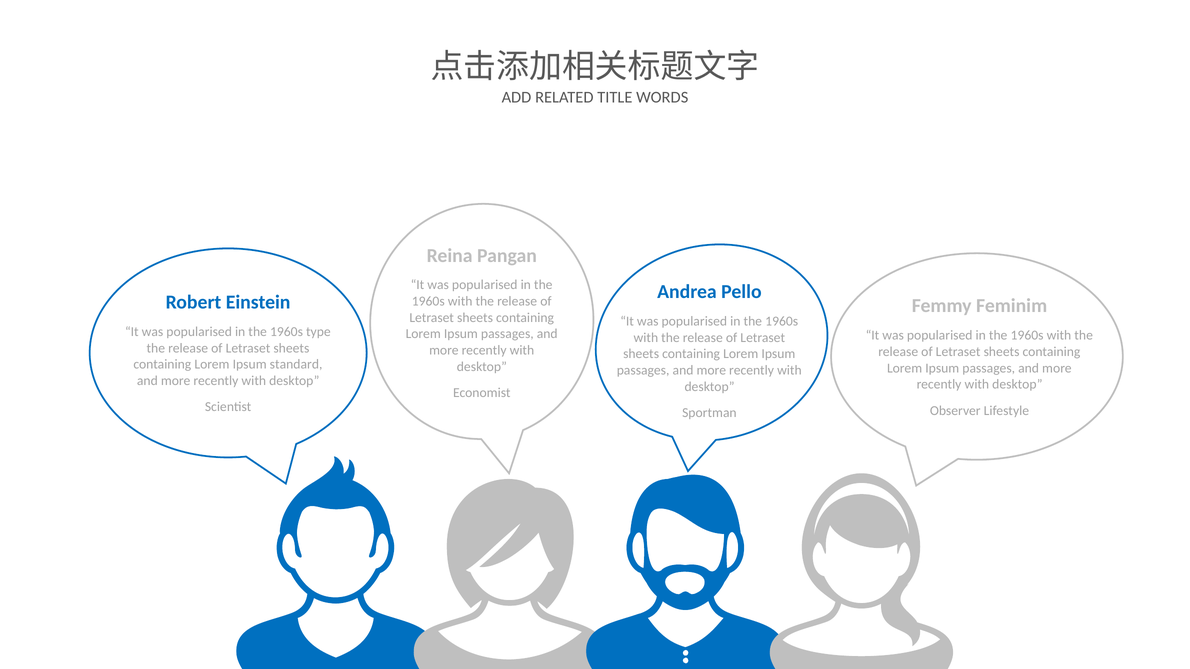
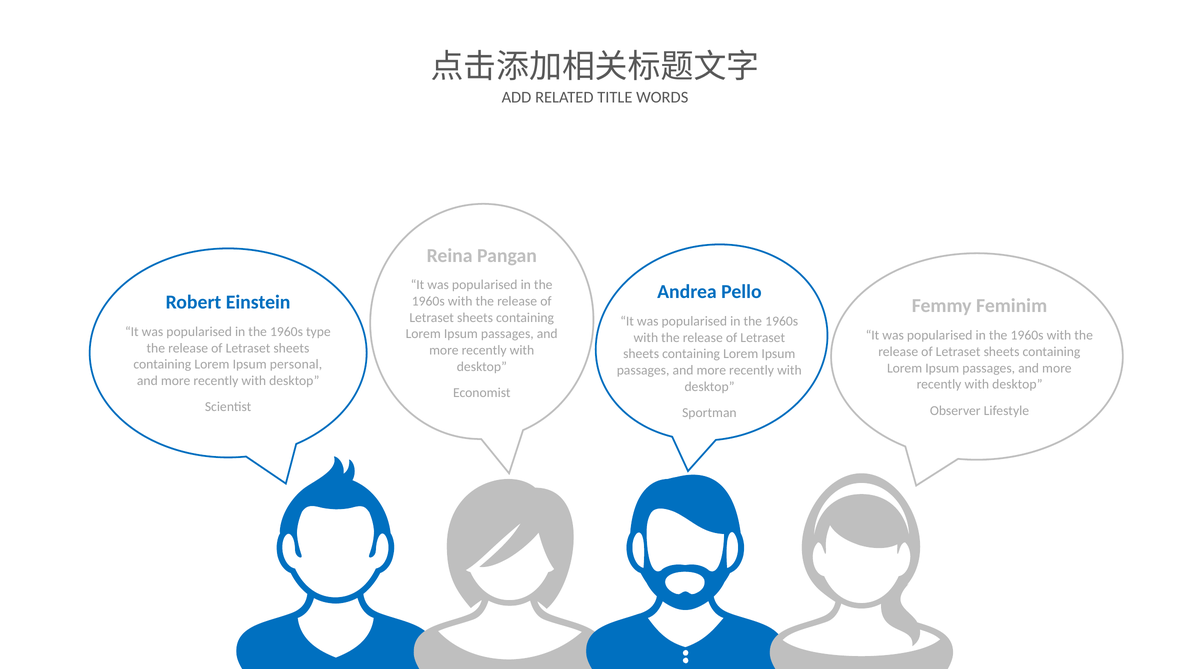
standard: standard -> personal
